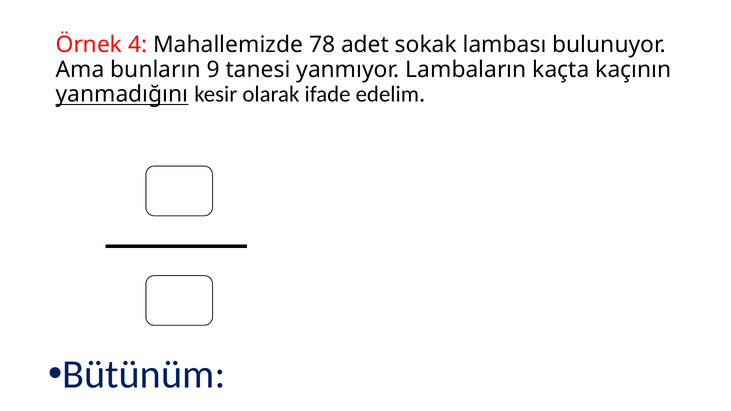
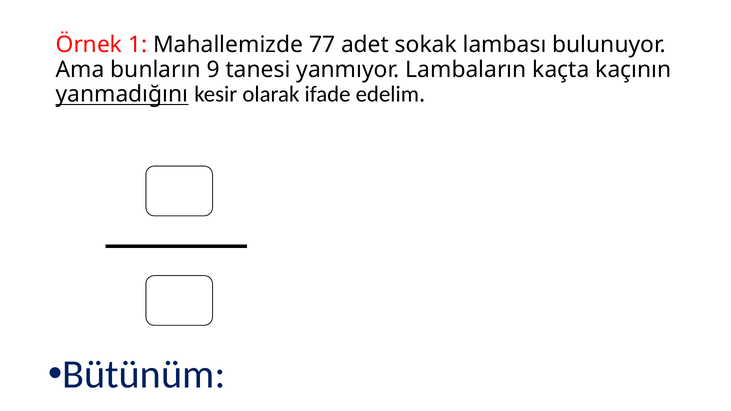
4: 4 -> 1
78: 78 -> 77
